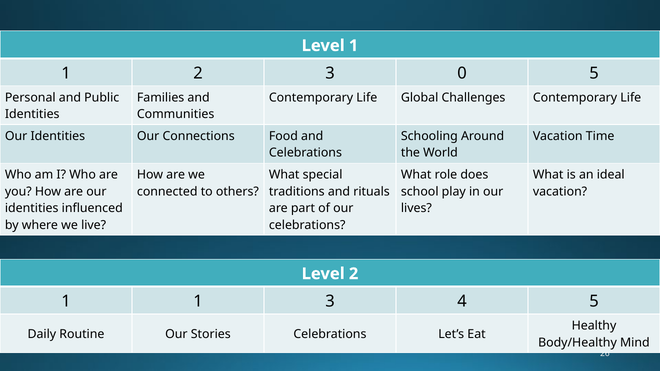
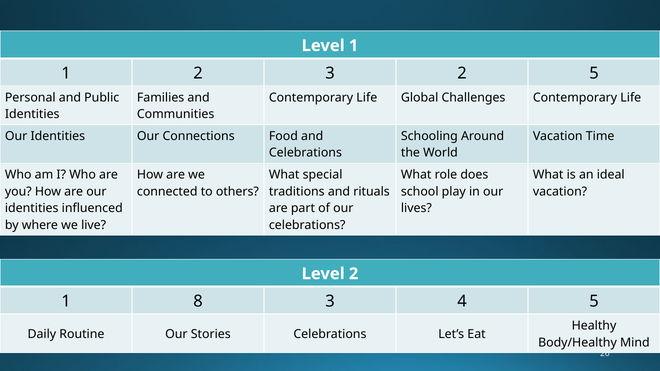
3 0: 0 -> 2
1 at (198, 301): 1 -> 8
